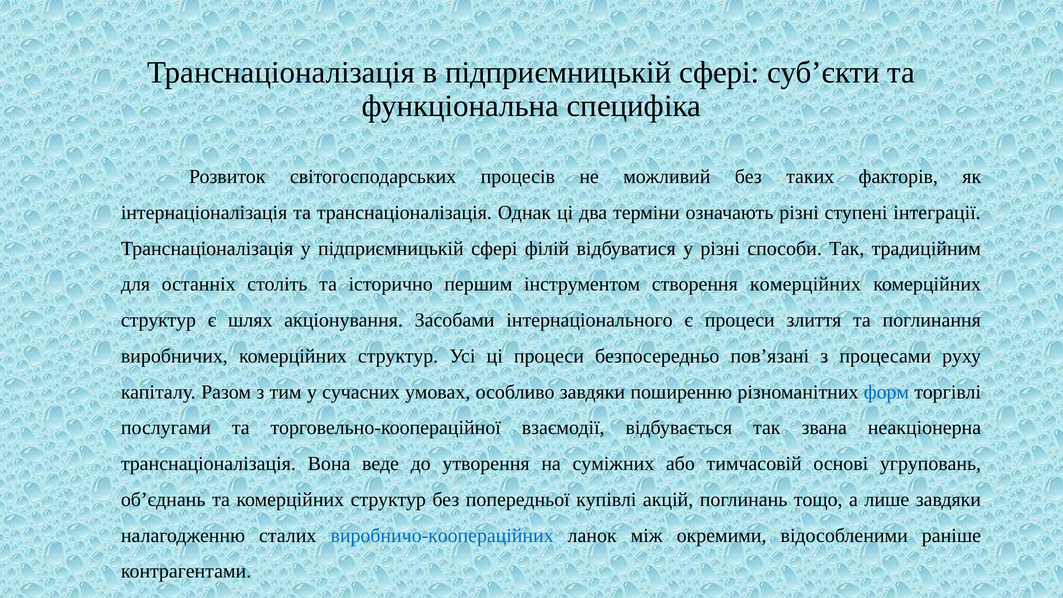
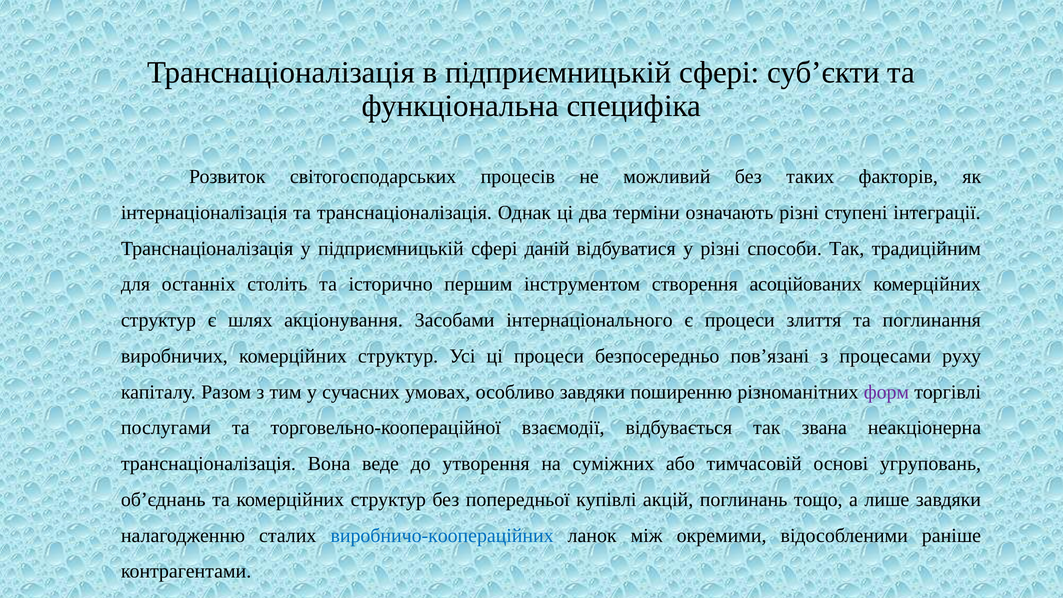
філій: філій -> даній
створення комерційних: комерційних -> асоційованих
форм colour: blue -> purple
